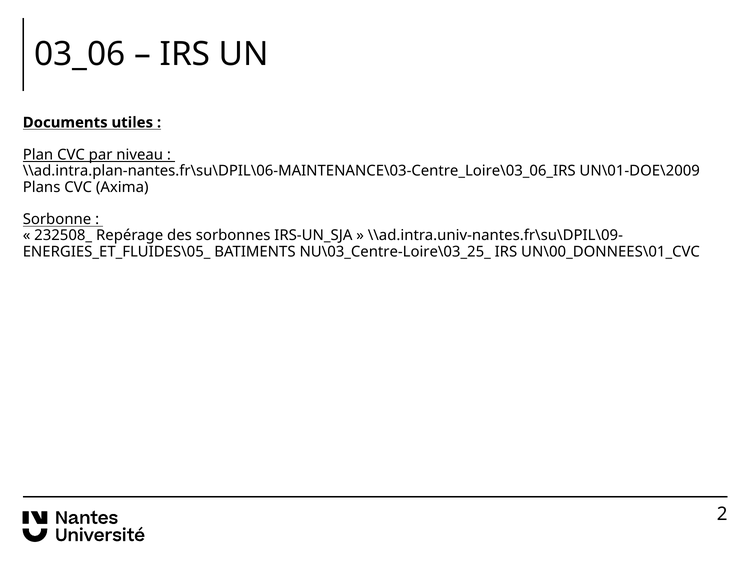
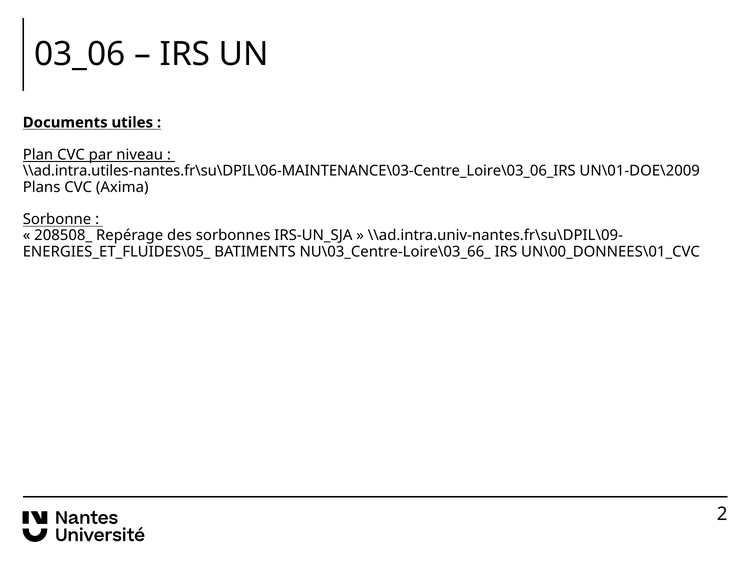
\\ad.intra.plan-nantes.fr\su\DPIL\06-MAINTENANCE\03-Centre_Loire\03_06_IRS: \\ad.intra.plan-nantes.fr\su\DPIL\06-MAINTENANCE\03-Centre_Loire\03_06_IRS -> \\ad.intra.utiles-nantes.fr\su\DPIL\06-MAINTENANCE\03-Centre_Loire\03_06_IRS
232508_: 232508_ -> 208508_
NU\03_Centre-Loire\03_25_: NU\03_Centre-Loire\03_25_ -> NU\03_Centre-Loire\03_66_
